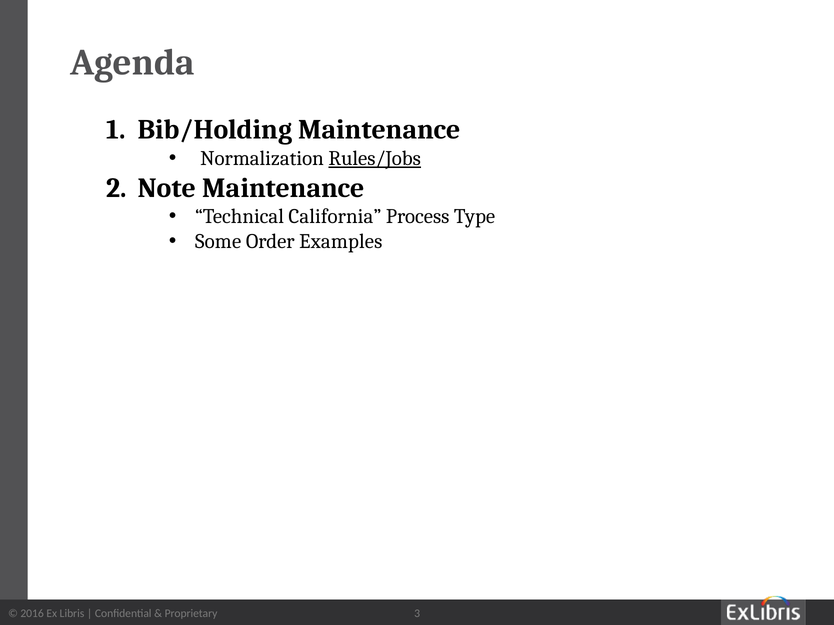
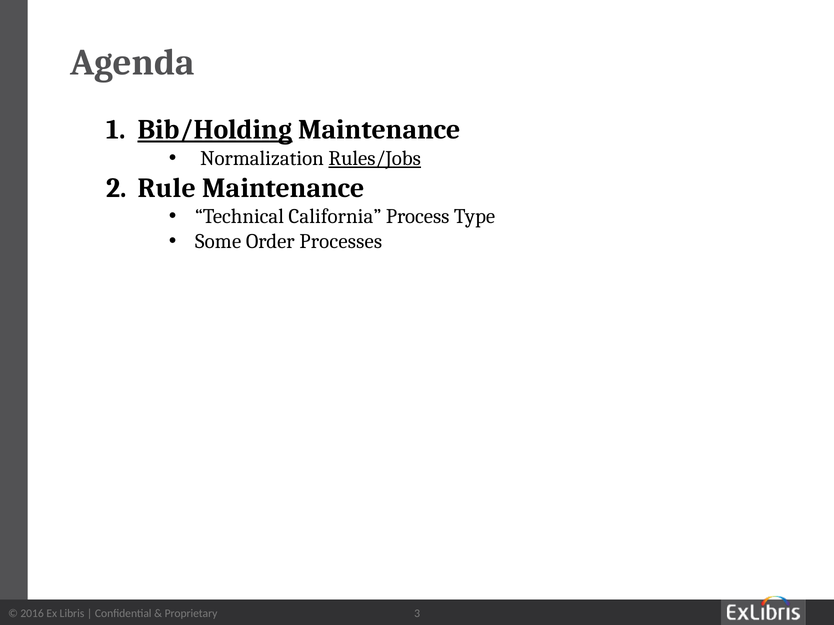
Bib/Holding underline: none -> present
Note: Note -> Rule
Examples: Examples -> Processes
